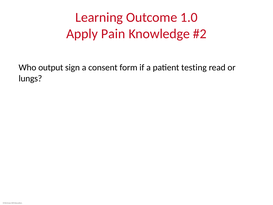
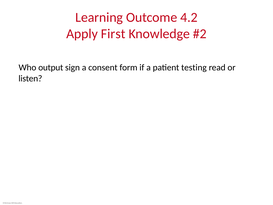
1.0: 1.0 -> 4.2
Pain: Pain -> First
lungs: lungs -> listen
